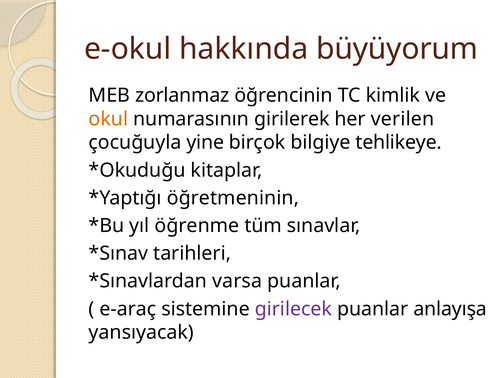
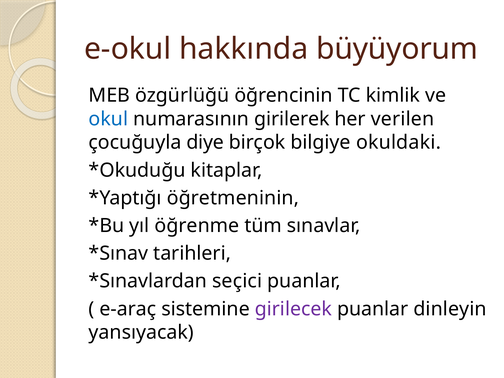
zorlanmaz: zorlanmaz -> özgürlüğü
okul colour: orange -> blue
yine: yine -> diye
tehlikeye: tehlikeye -> okuldaki
varsa: varsa -> seçici
anlayışa: anlayışa -> dinleyin
